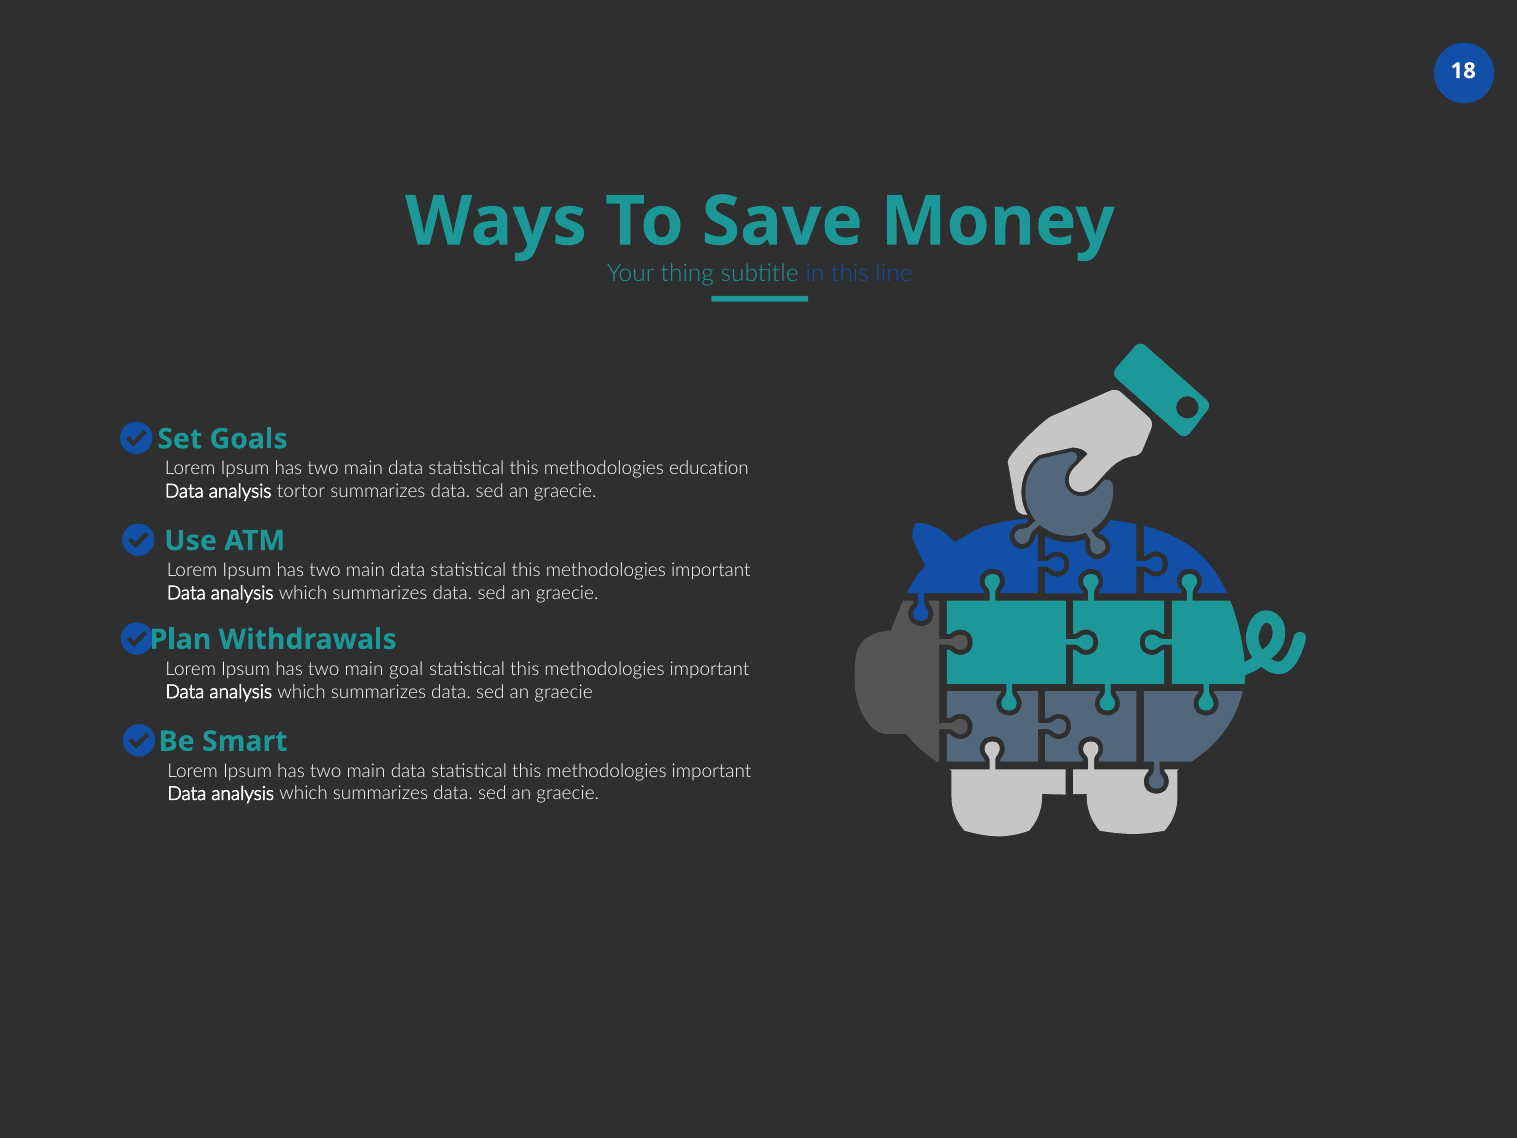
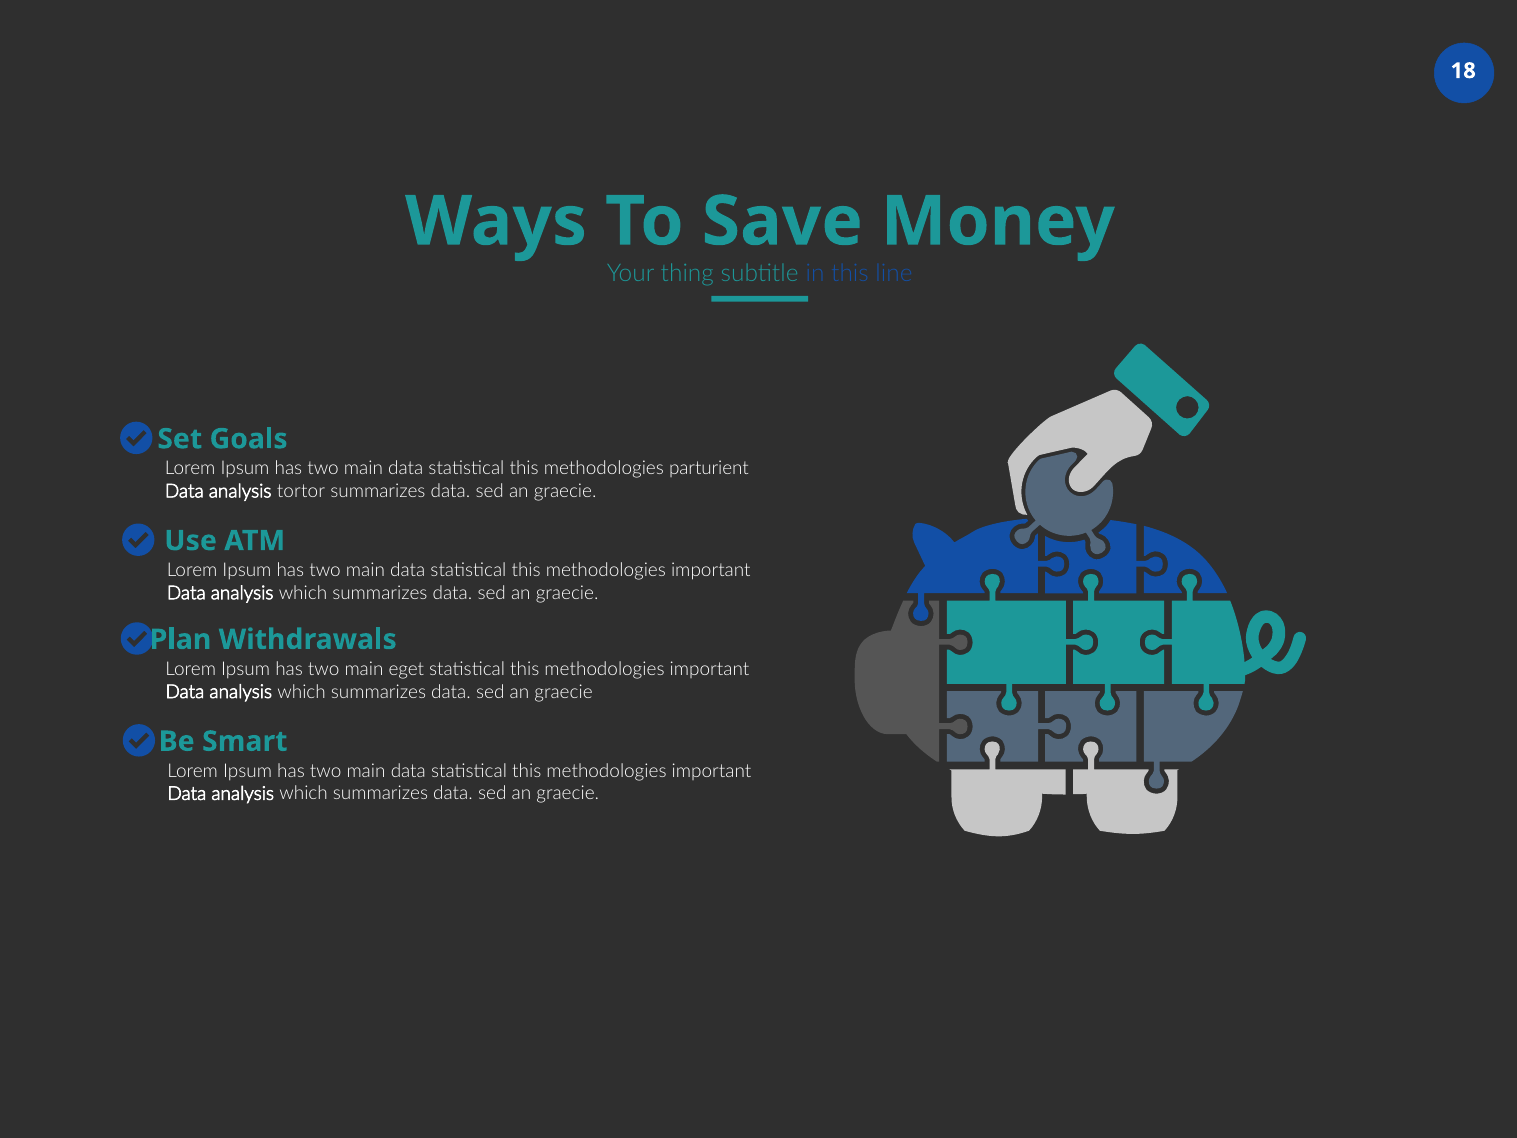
education: education -> parturient
goal: goal -> eget
